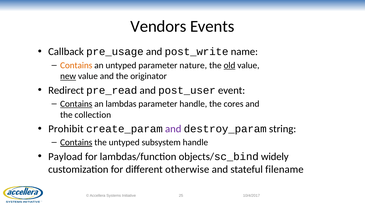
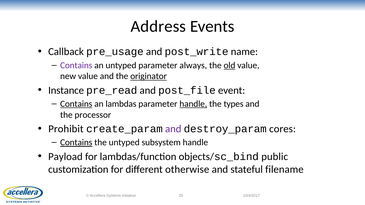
Vendors: Vendors -> Address
Contains at (76, 65) colour: orange -> purple
nature: nature -> always
new underline: present -> none
originator underline: none -> present
Redirect: Redirect -> Instance
post_user: post_user -> post_file
handle at (193, 104) underline: none -> present
cores: cores -> types
collection: collection -> processor
string: string -> cores
widely: widely -> public
